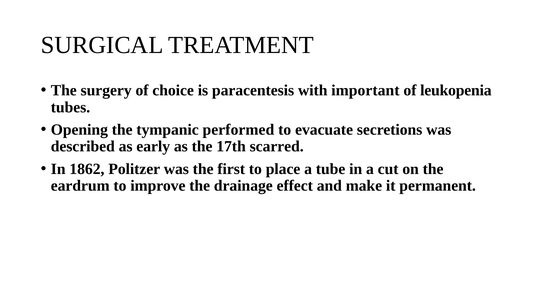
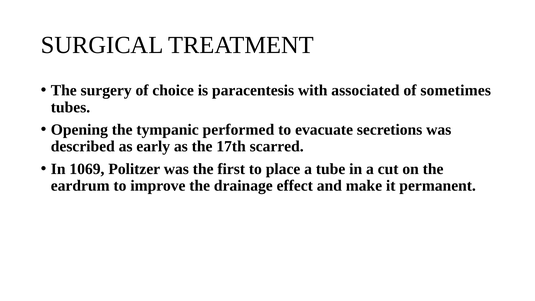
important: important -> associated
leukopenia: leukopenia -> sometimes
1862: 1862 -> 1069
